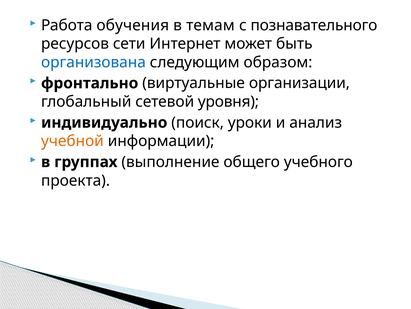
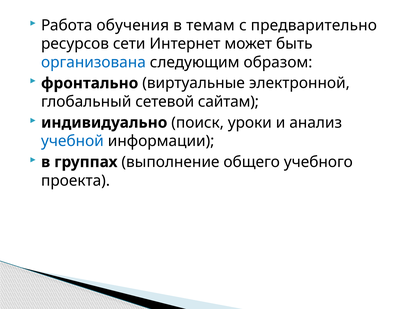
познавательного: познавательного -> предварительно
организации: организации -> электронной
уровня: уровня -> сайтам
учебной colour: orange -> blue
